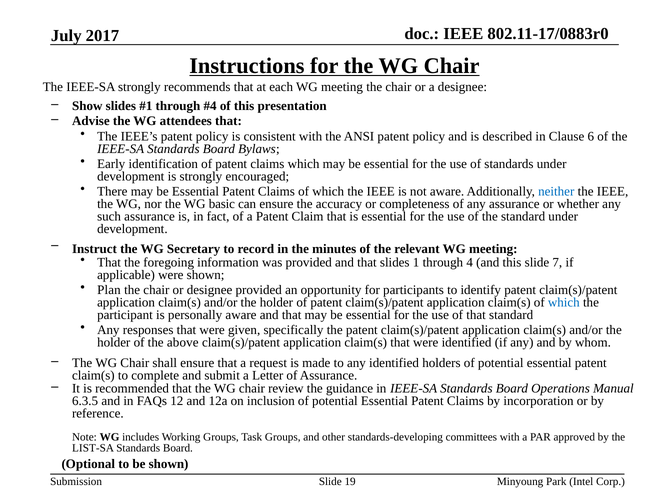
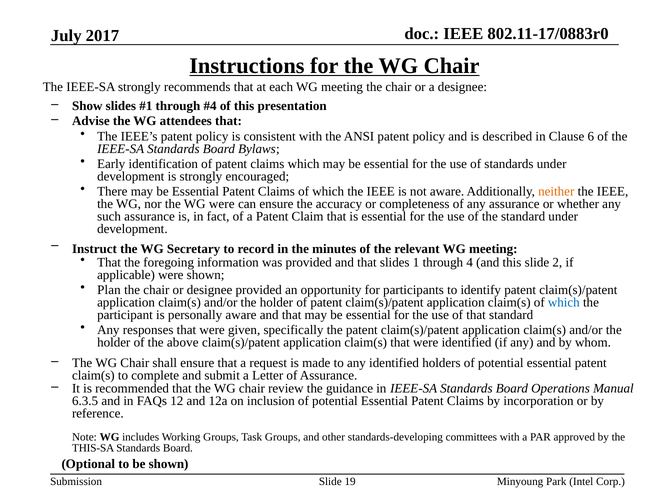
neither colour: blue -> orange
WG basic: basic -> were
7: 7 -> 2
LIST-SA: LIST-SA -> THIS-SA
